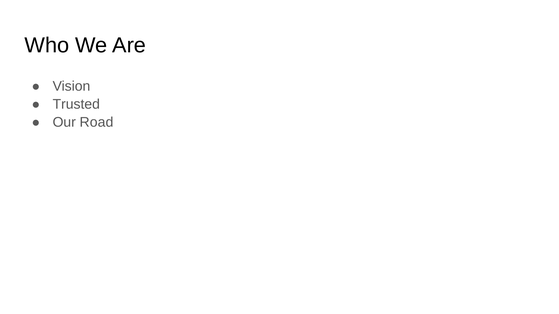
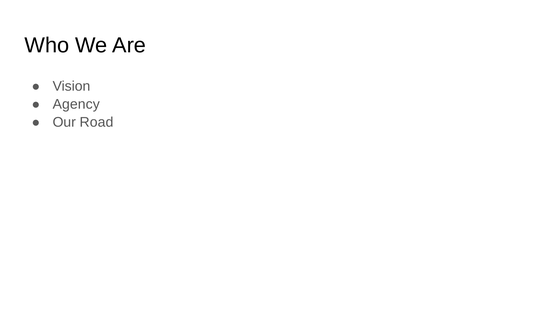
Trusted: Trusted -> Agency
